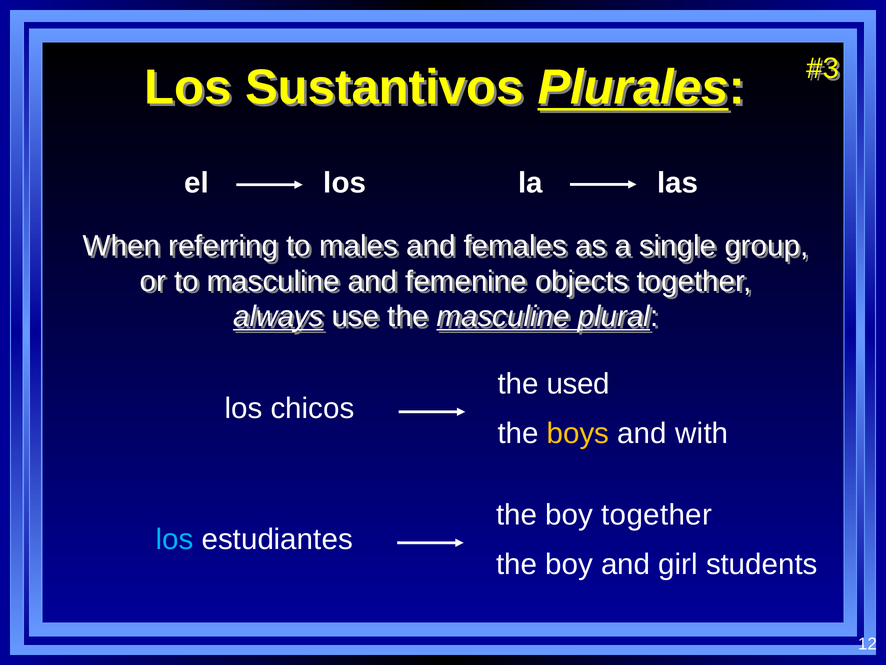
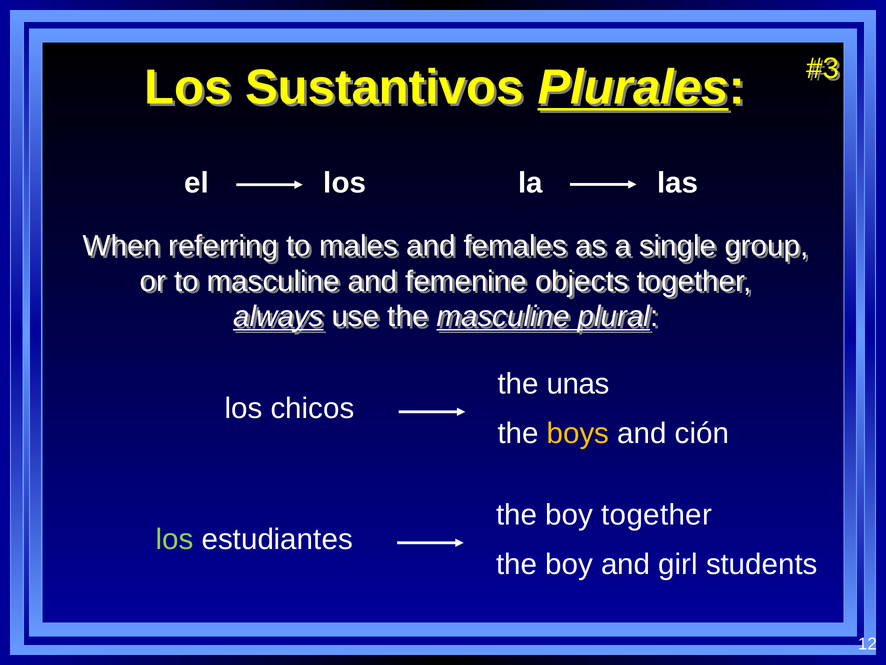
used: used -> unas
with: with -> ción
los at (175, 539) colour: light blue -> light green
